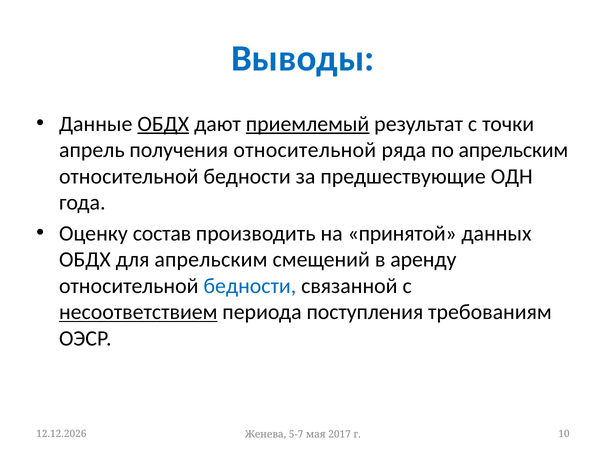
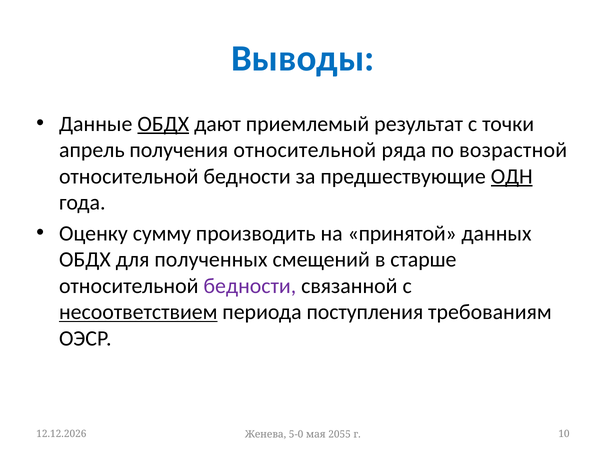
приемлемый underline: present -> none
по апрельским: апрельским -> возрастной
ОДН underline: none -> present
состав: состав -> сумму
для апрельским: апрельским -> полученных
аренду: аренду -> старше
бедности at (250, 286) colour: blue -> purple
5-7: 5-7 -> 5-0
2017: 2017 -> 2055
